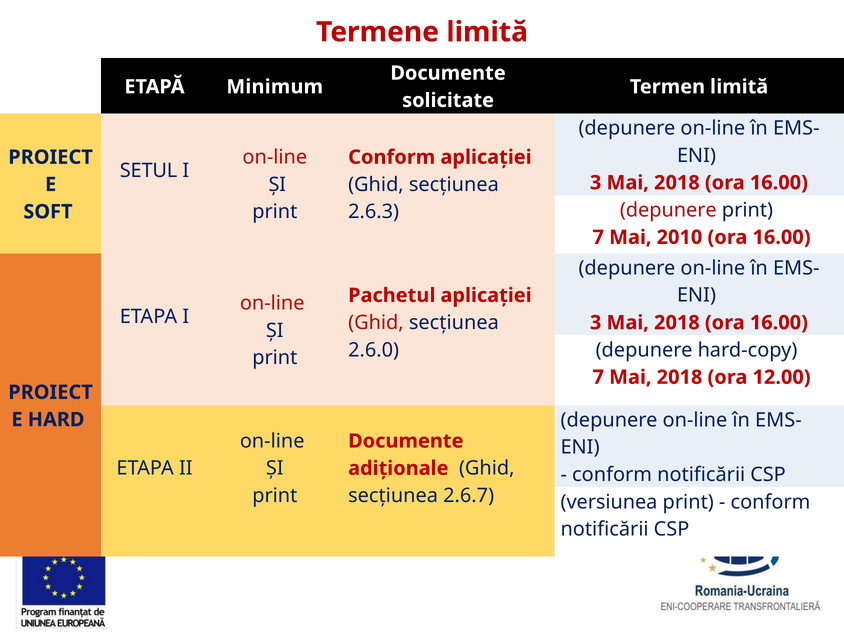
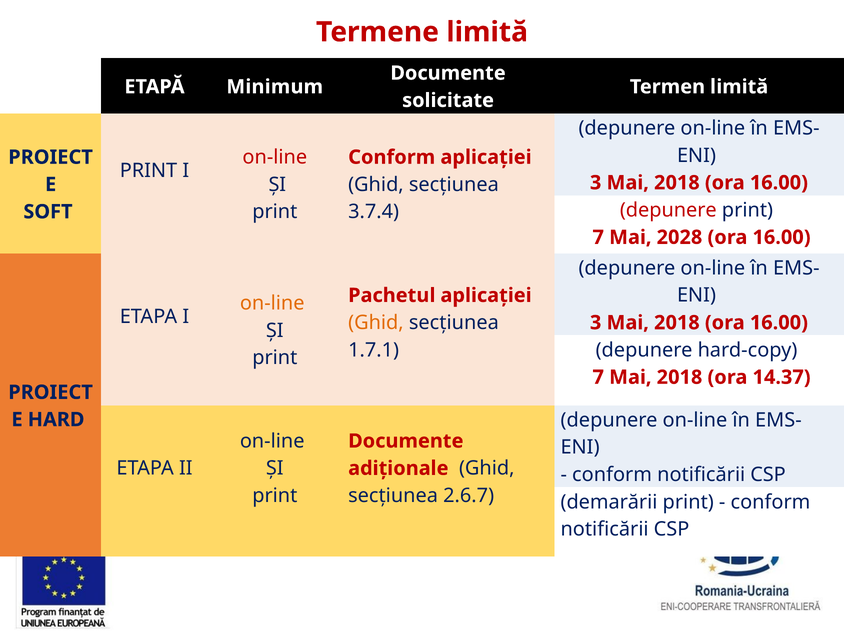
SETUL at (149, 171): SETUL -> PRINT
2.6.3: 2.6.3 -> 3.7.4
2010: 2010 -> 2028
on-line at (272, 303) colour: red -> orange
Ghid at (376, 323) colour: red -> orange
2.6.0: 2.6.0 -> 1.7.1
12.00: 12.00 -> 14.37
versiunea: versiunea -> demarării
